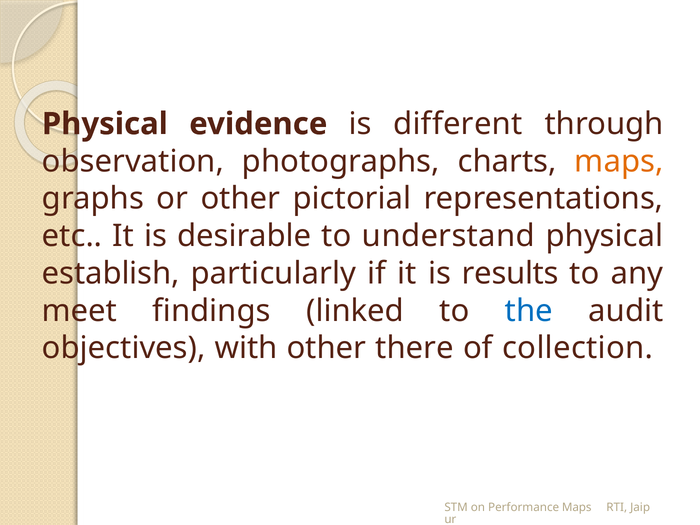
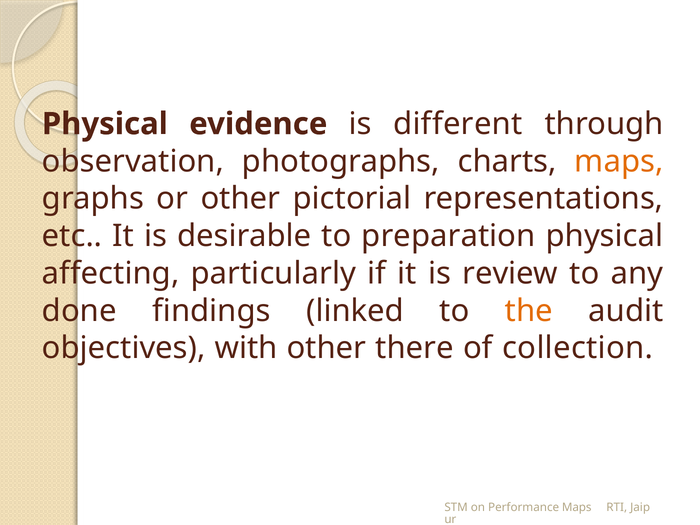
understand: understand -> preparation
establish: establish -> affecting
results: results -> review
meet: meet -> done
the colour: blue -> orange
